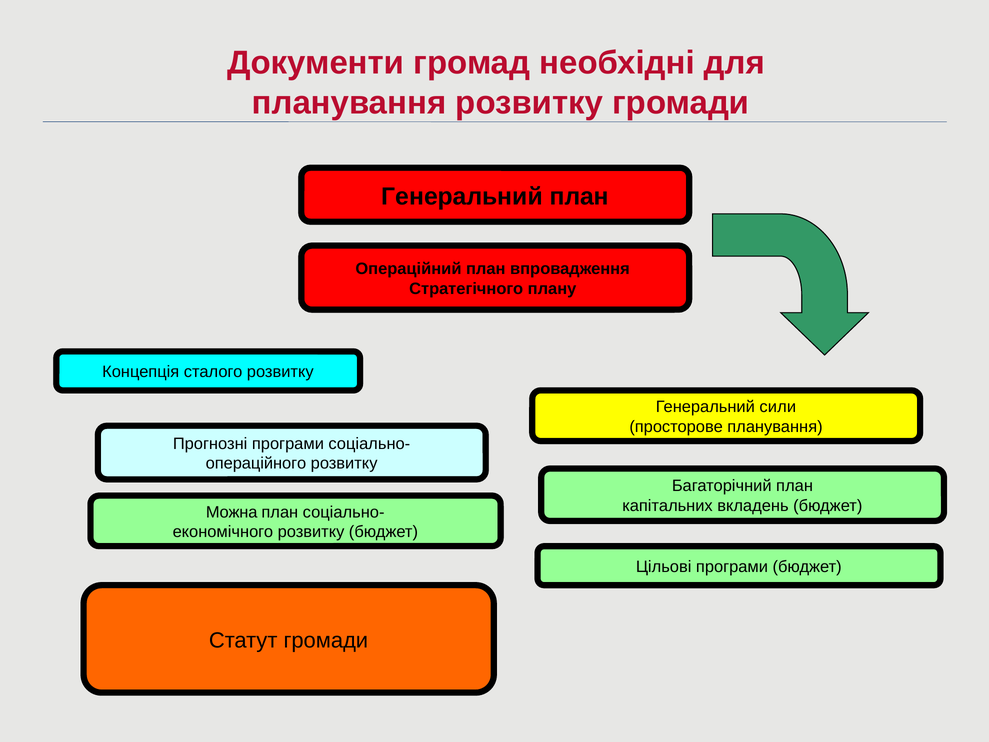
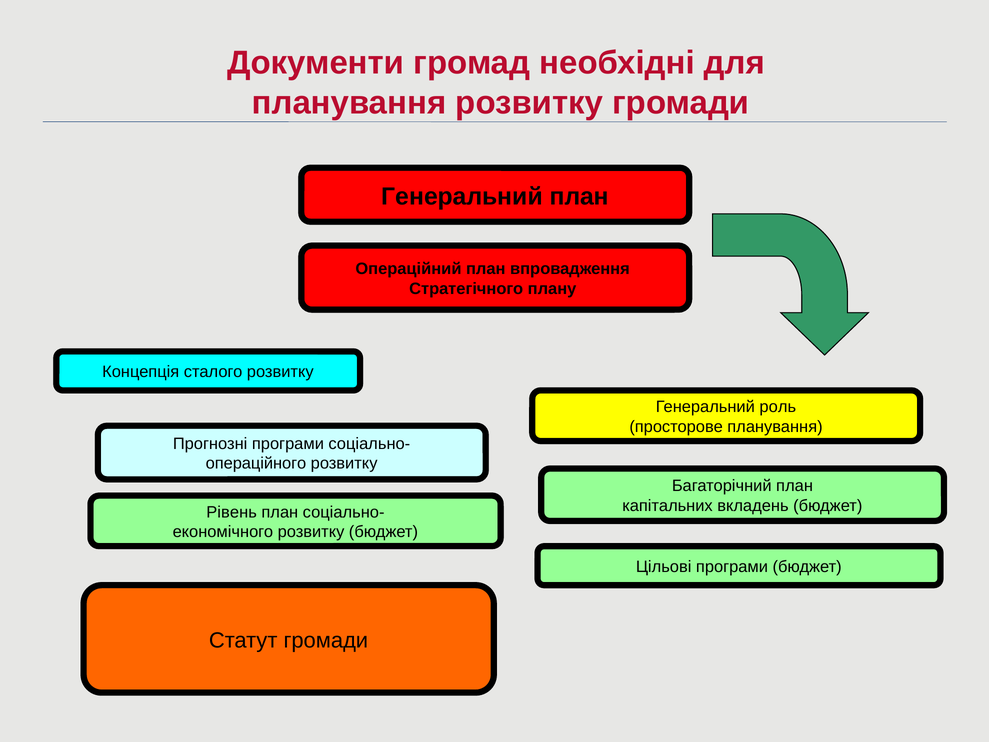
сили: сили -> роль
Можна: Можна -> Рівень
